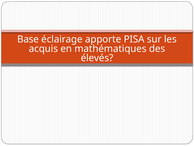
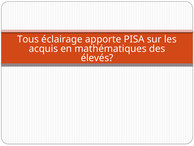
Base: Base -> Tous
